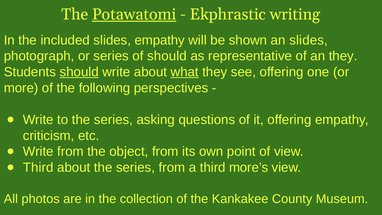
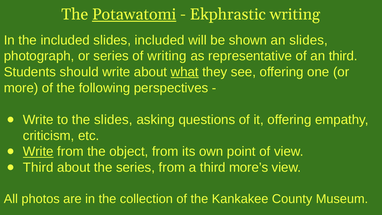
slides empathy: empathy -> included
of should: should -> writing
an they: they -> third
should at (79, 72) underline: present -> none
to the series: series -> slides
Write at (38, 152) underline: none -> present
